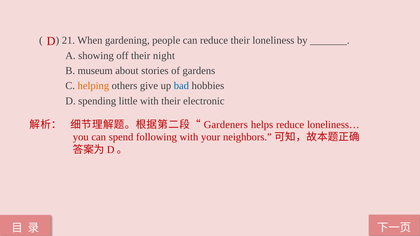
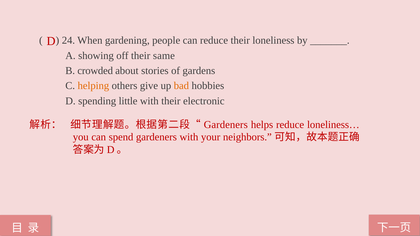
21: 21 -> 24
night: night -> same
museum: museum -> crowded
bad colour: blue -> orange
spend following: following -> gardeners
